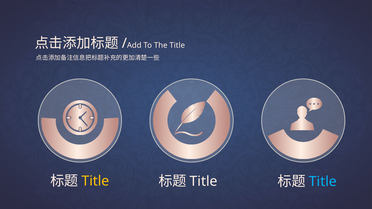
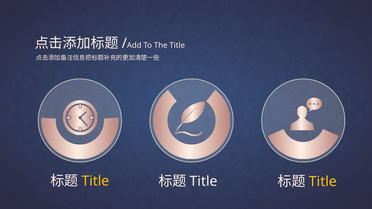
Title at (323, 182) colour: light blue -> yellow
